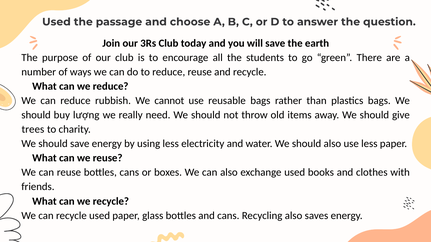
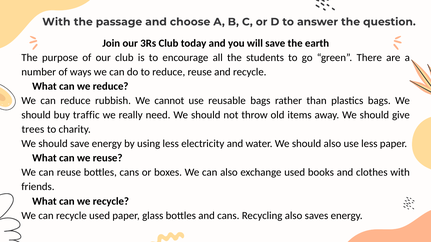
Used at (56, 22): Used -> With
lượng: lượng -> traffic
